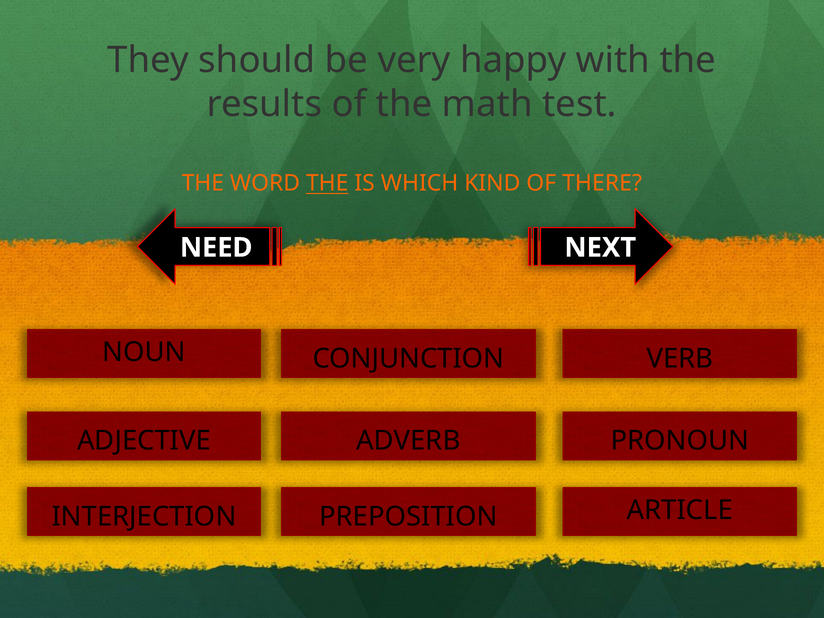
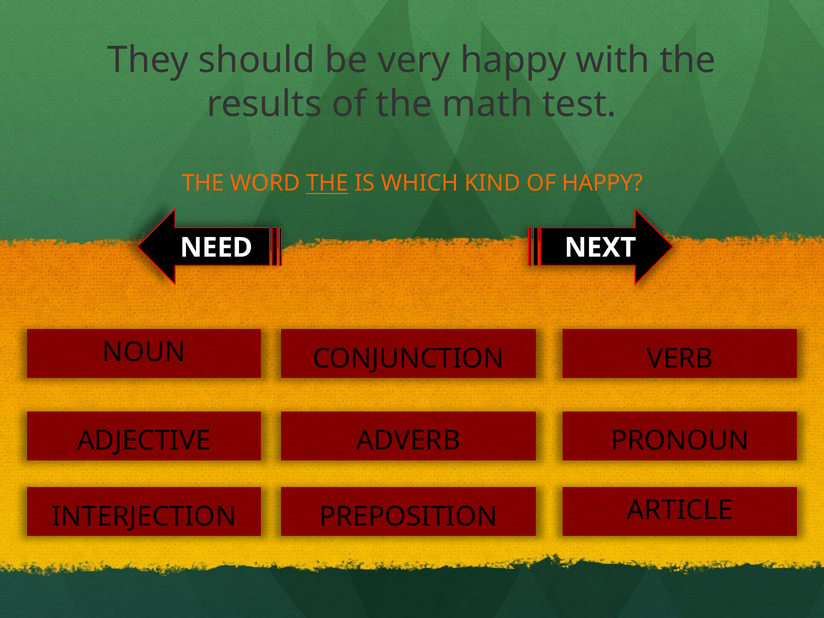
OF THERE: THERE -> HAPPY
